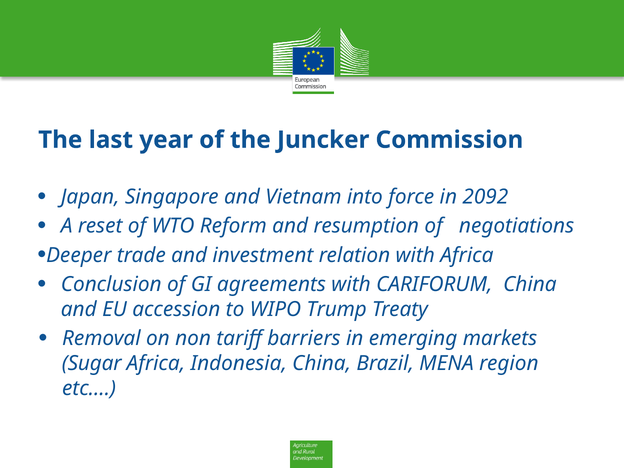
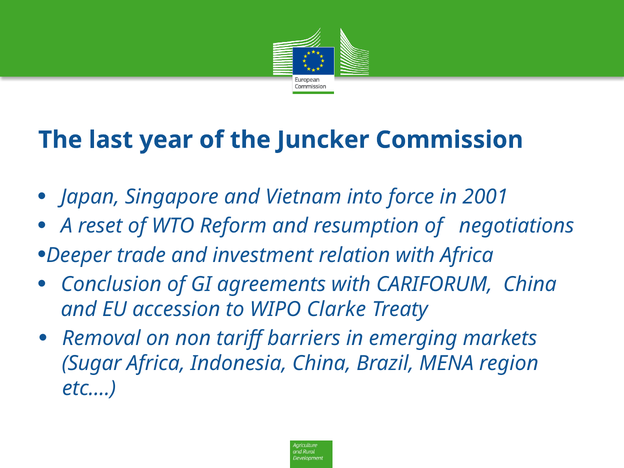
2092: 2092 -> 2001
Trump: Trump -> Clarke
